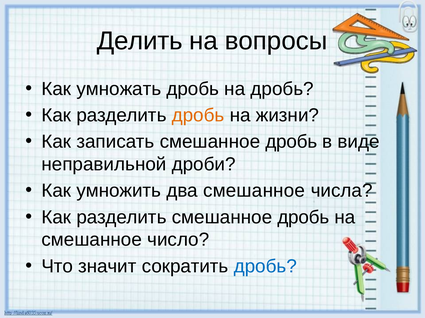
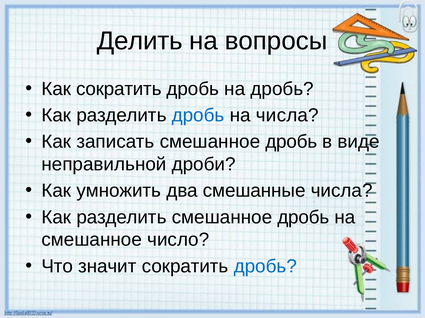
Как умножать: умножать -> сократить
дробь at (198, 116) colour: orange -> blue
на жизни: жизни -> числа
два смешанное: смешанное -> смешанные
